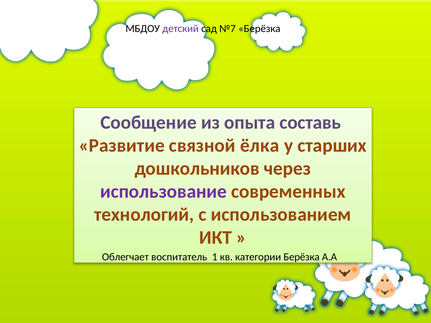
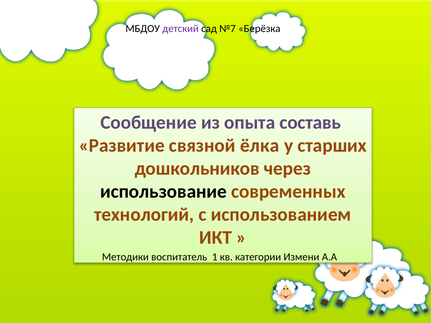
использование colour: purple -> black
Облегчает: Облегчает -> Методики
категории Берёзка: Берёзка -> Измени
